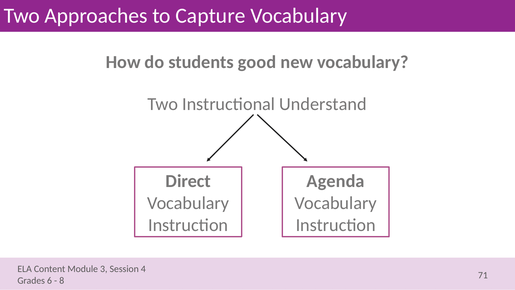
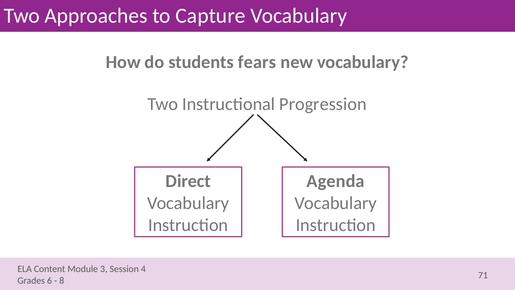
good: good -> fears
Understand: Understand -> Progression
